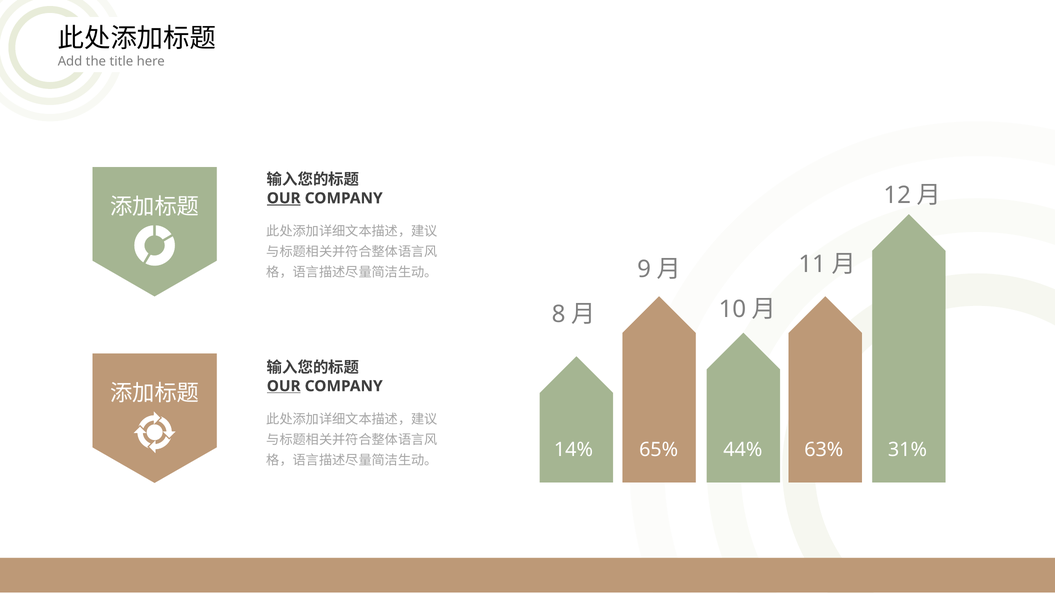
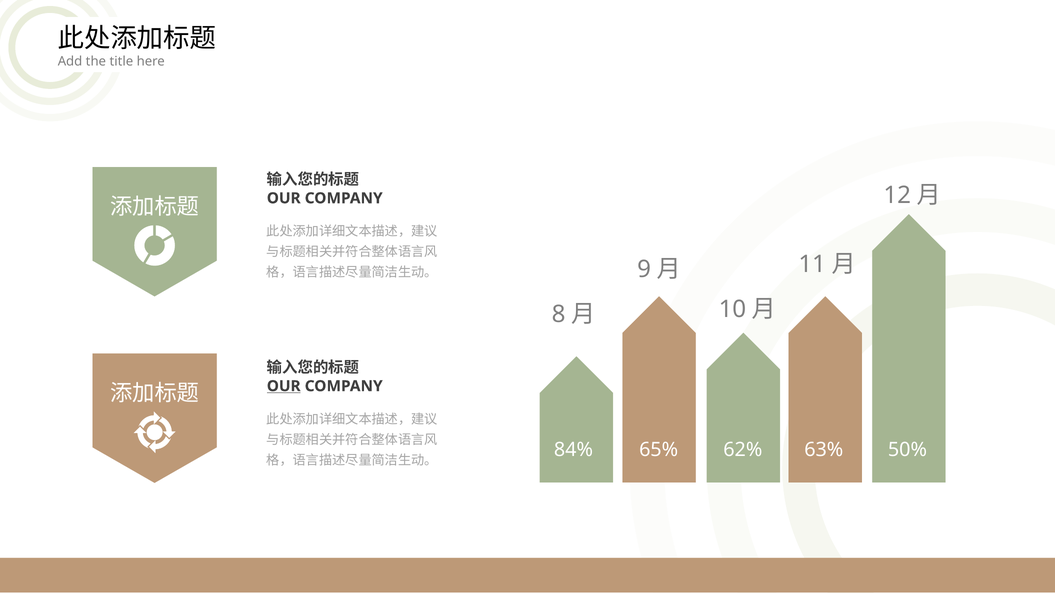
OUR at (284, 198) underline: present -> none
14%: 14% -> 84%
44%: 44% -> 62%
31%: 31% -> 50%
